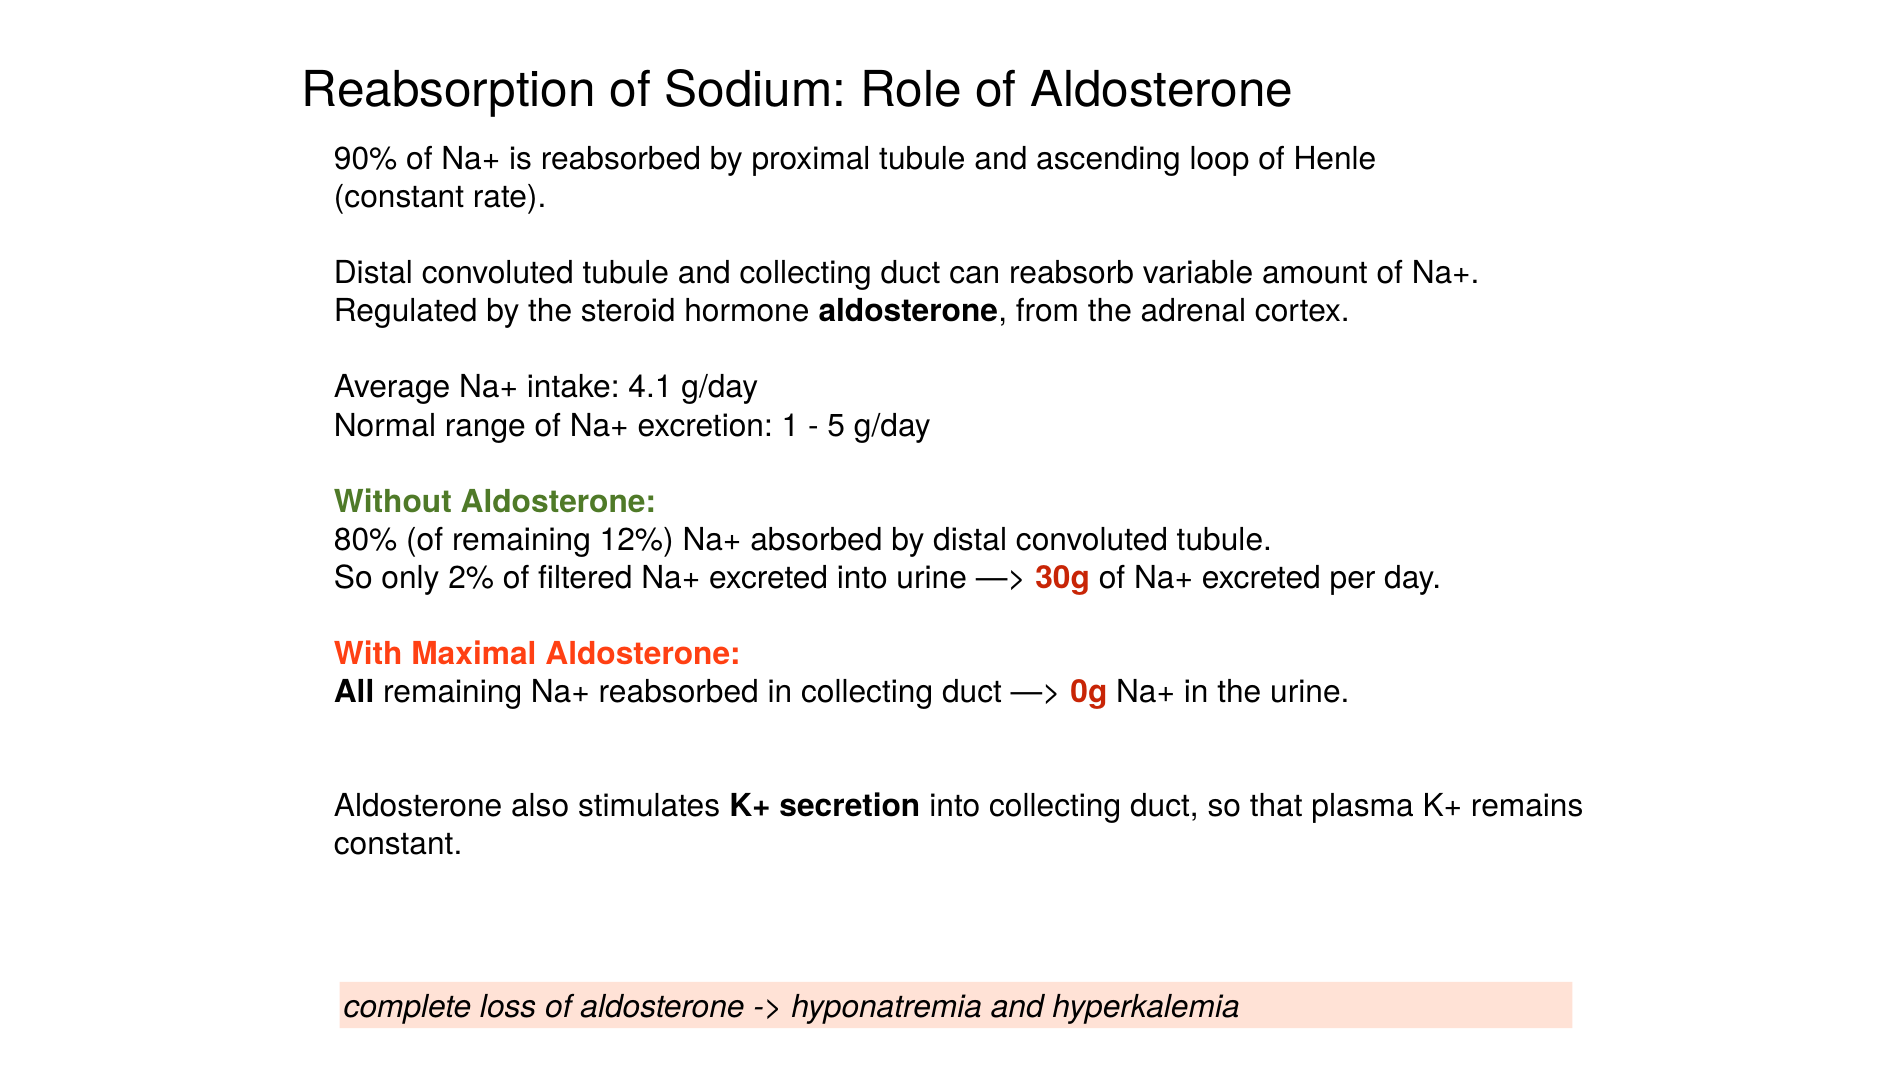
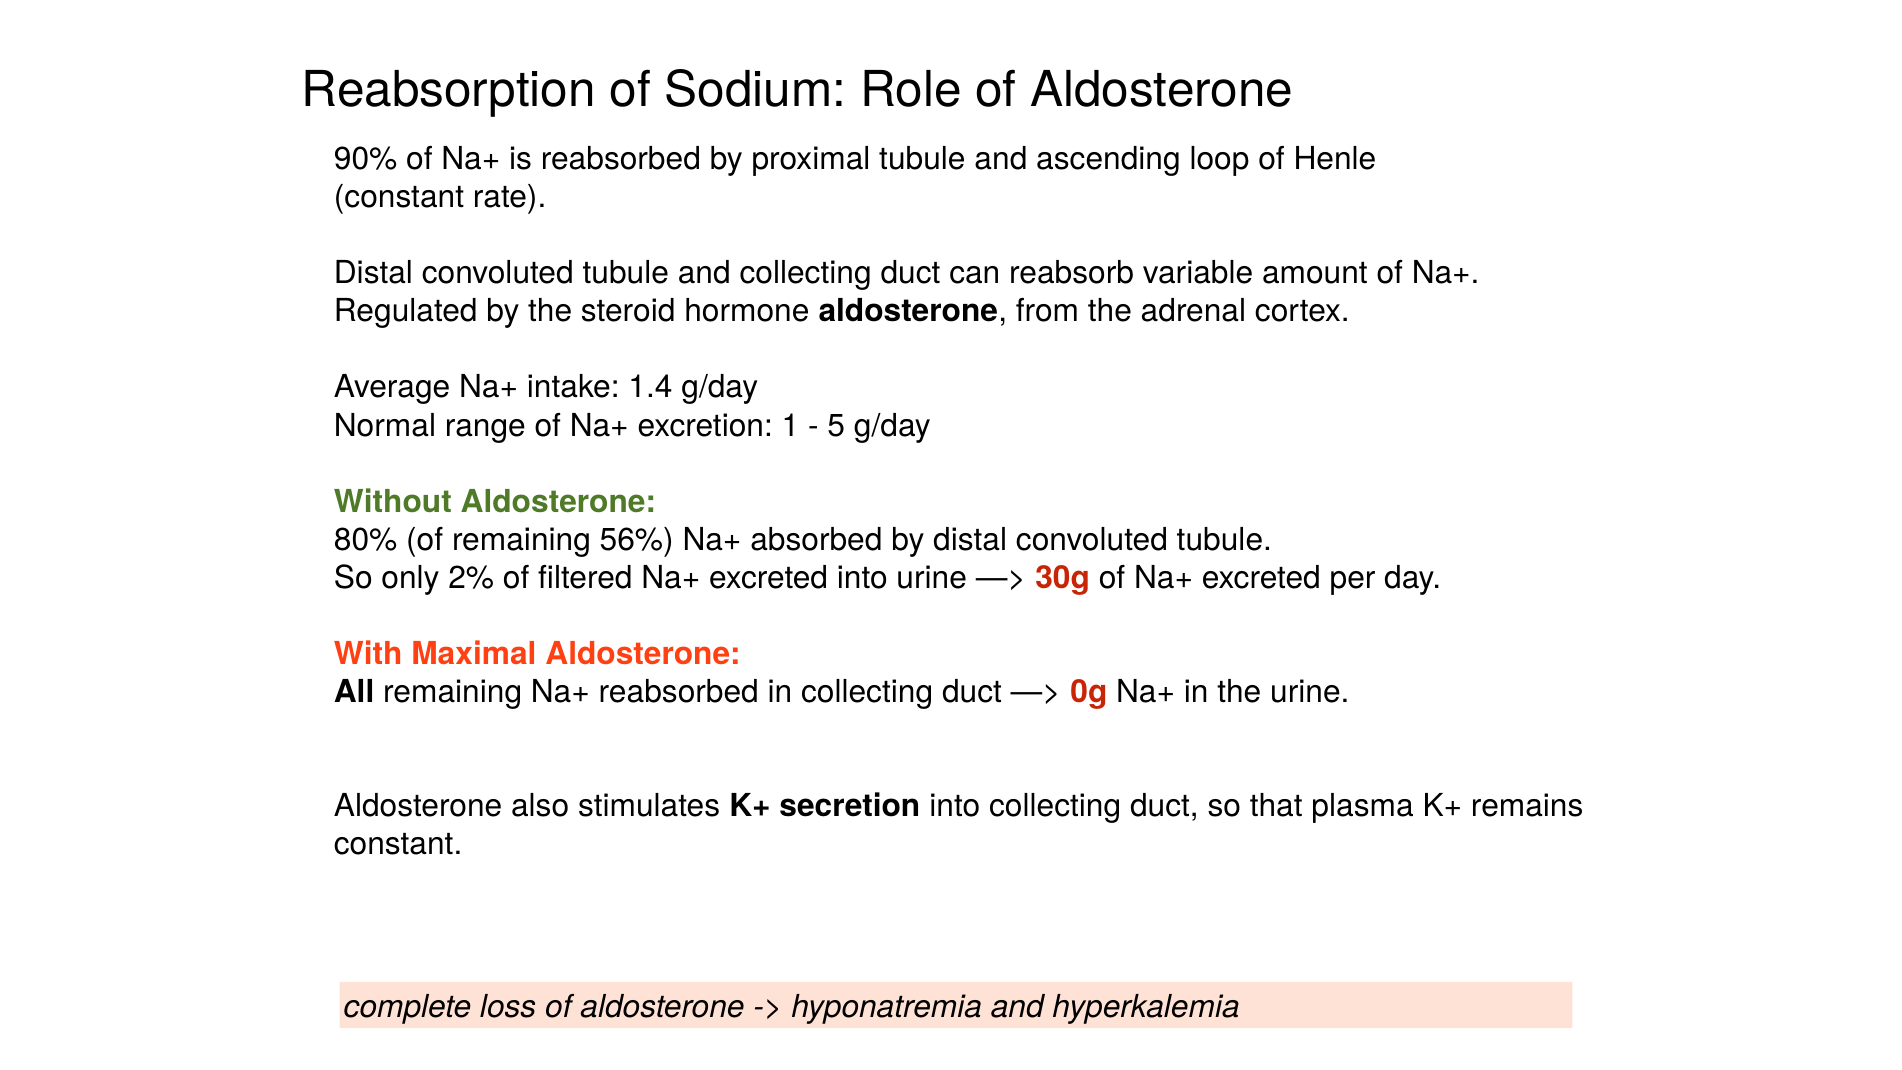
4.1: 4.1 -> 1.4
12%: 12% -> 56%
